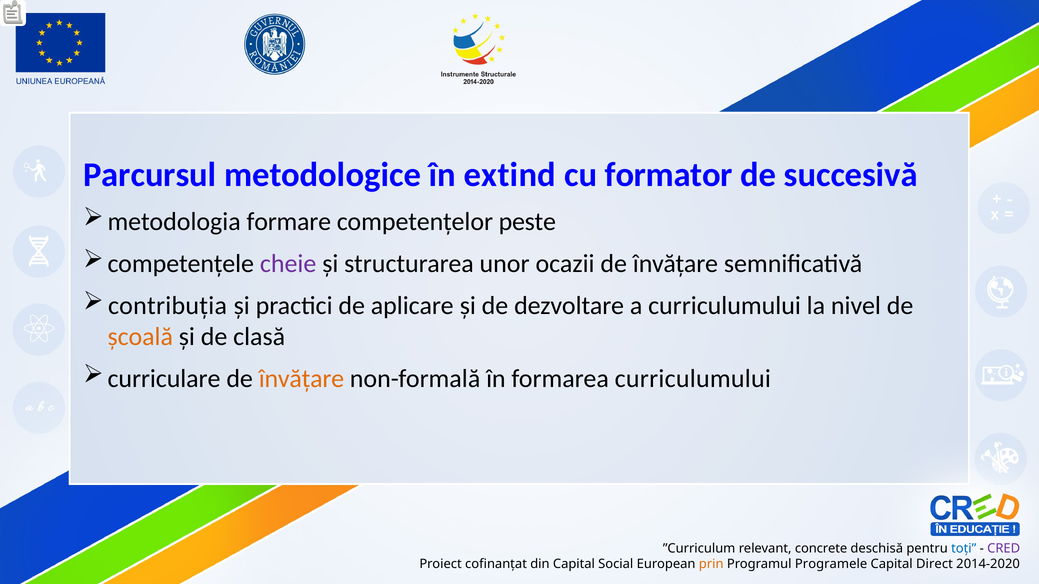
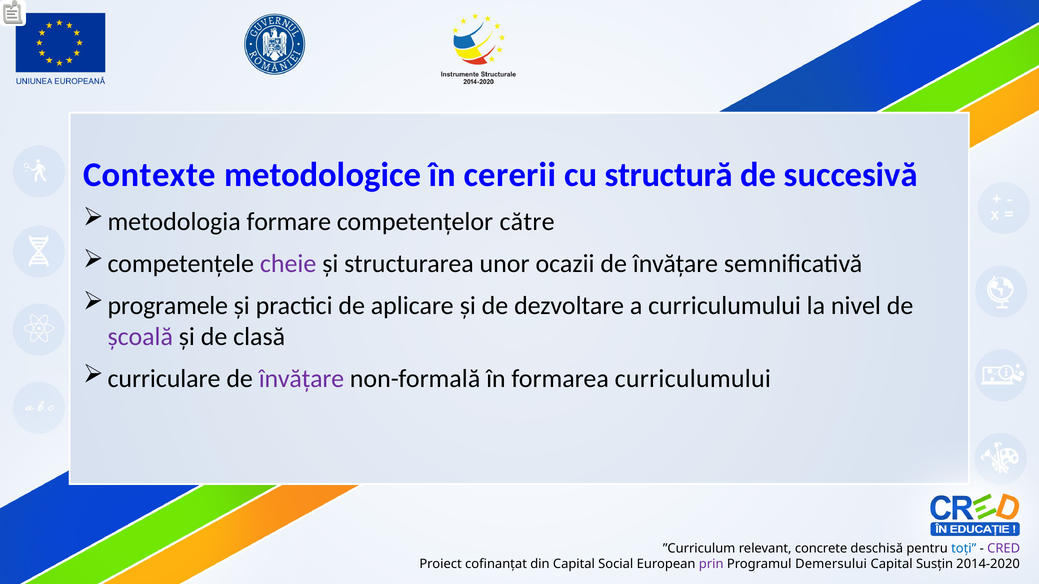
Parcursul: Parcursul -> Contexte
extind: extind -> cererii
formator: formator -> structură
peste: peste -> către
contribuția: contribuția -> programele
școală colour: orange -> purple
învățare at (301, 379) colour: orange -> purple
prin colour: orange -> purple
Programele: Programele -> Demersului
Direct: Direct -> Susțin
